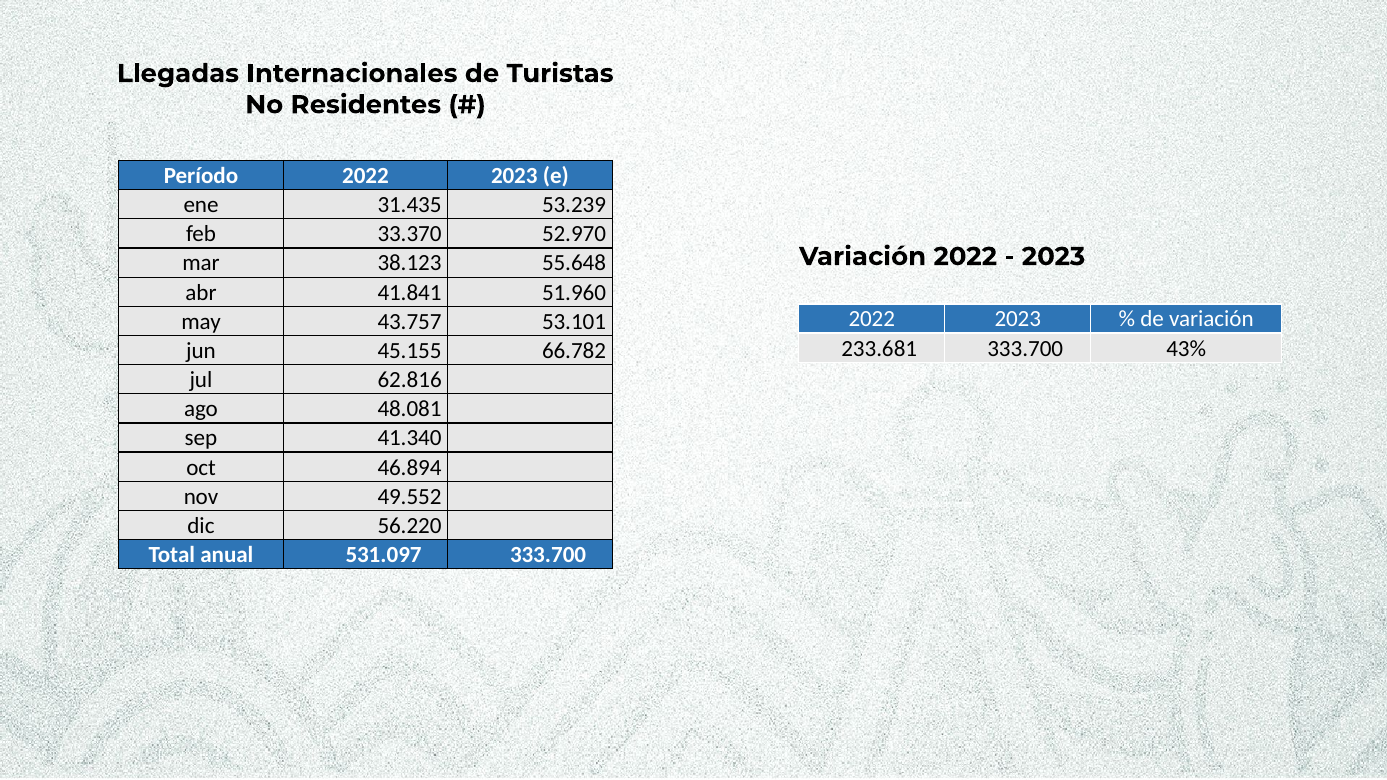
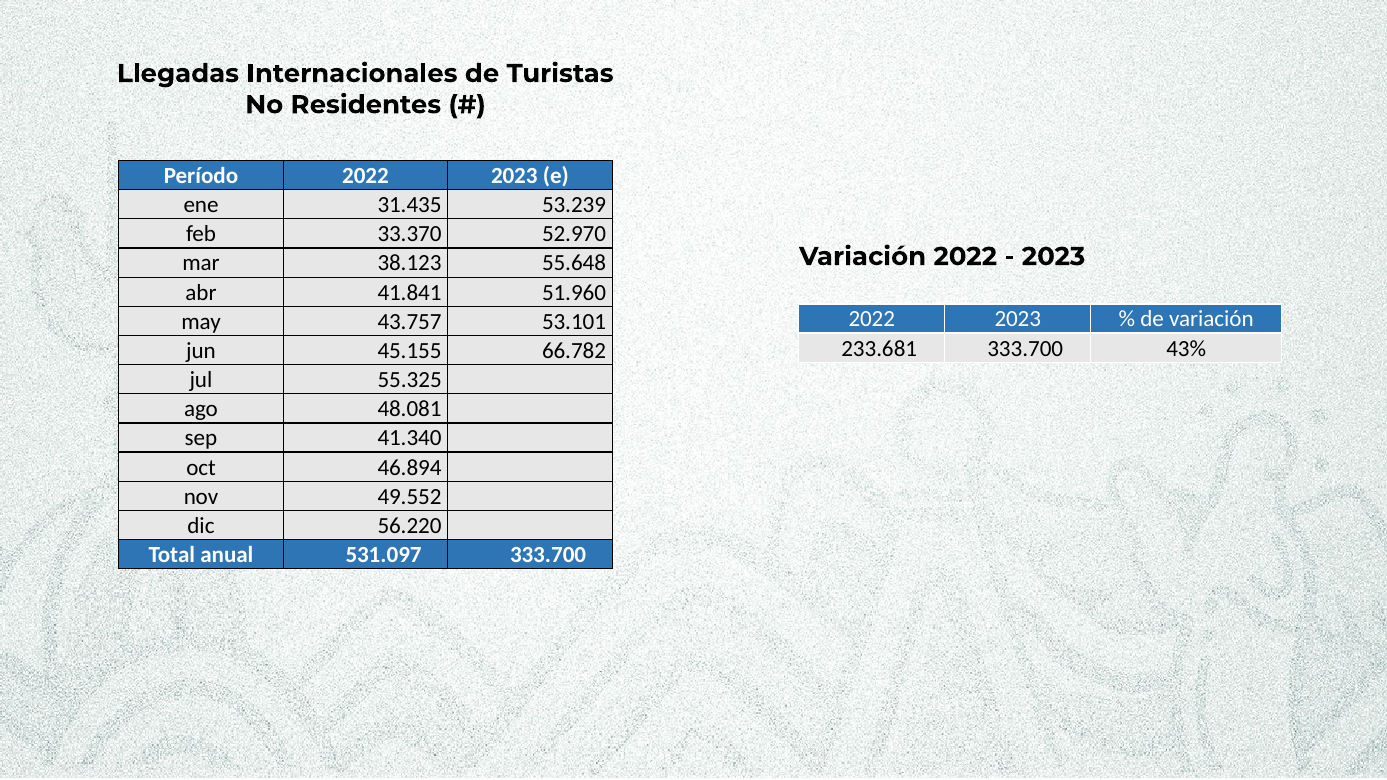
62.816: 62.816 -> 55.325
